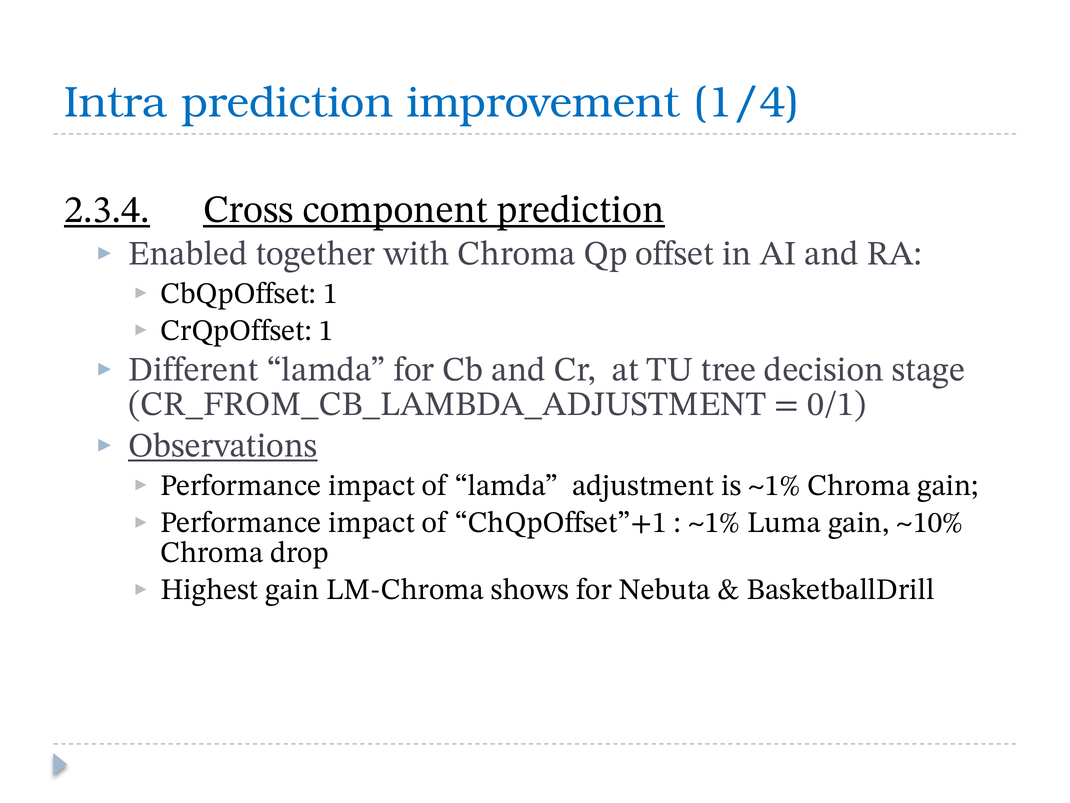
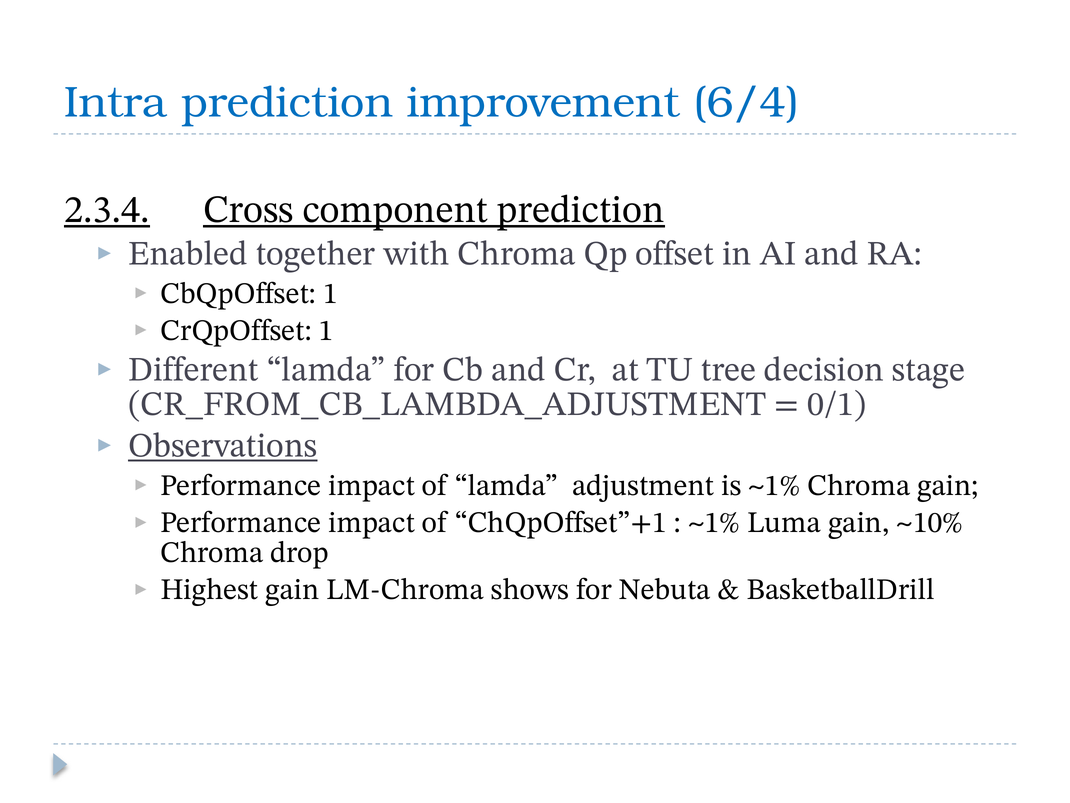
1/4: 1/4 -> 6/4
